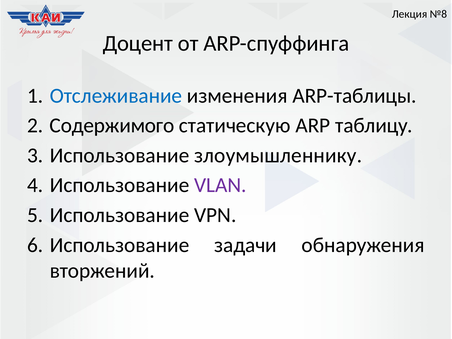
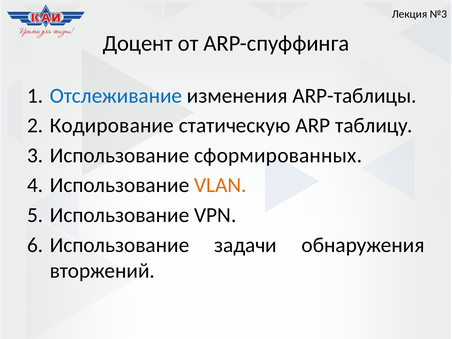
№8: №8 -> №3
Содержимого: Содержимого -> Кодирование
злоумышленнику: злоумышленнику -> сформированных
VLAN colour: purple -> orange
